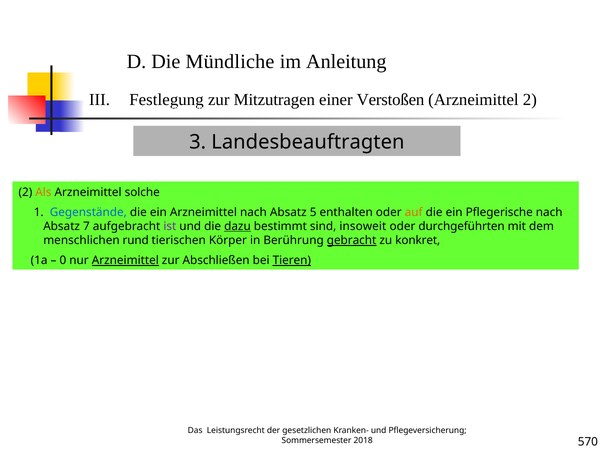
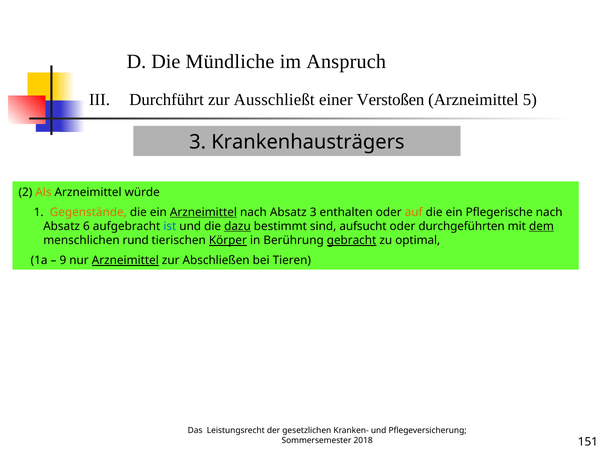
Anleitung: Anleitung -> Anspruch
Festlegung: Festlegung -> Durchführt
Mitzutragen: Mitzutragen -> Ausschließt
Arzneimittel 2: 2 -> 5
Landesbeauftragten: Landesbeauftragten -> Krankenhausträgers
solche: solche -> würde
Gegenstände colour: blue -> orange
Arzneimittel at (203, 212) underline: none -> present
Absatz 5: 5 -> 3
7: 7 -> 6
ist colour: purple -> blue
insoweit: insoweit -> aufsucht
dem underline: none -> present
Körper underline: none -> present
konkret: konkret -> optimal
0: 0 -> 9
Tieren underline: present -> none
570: 570 -> 151
